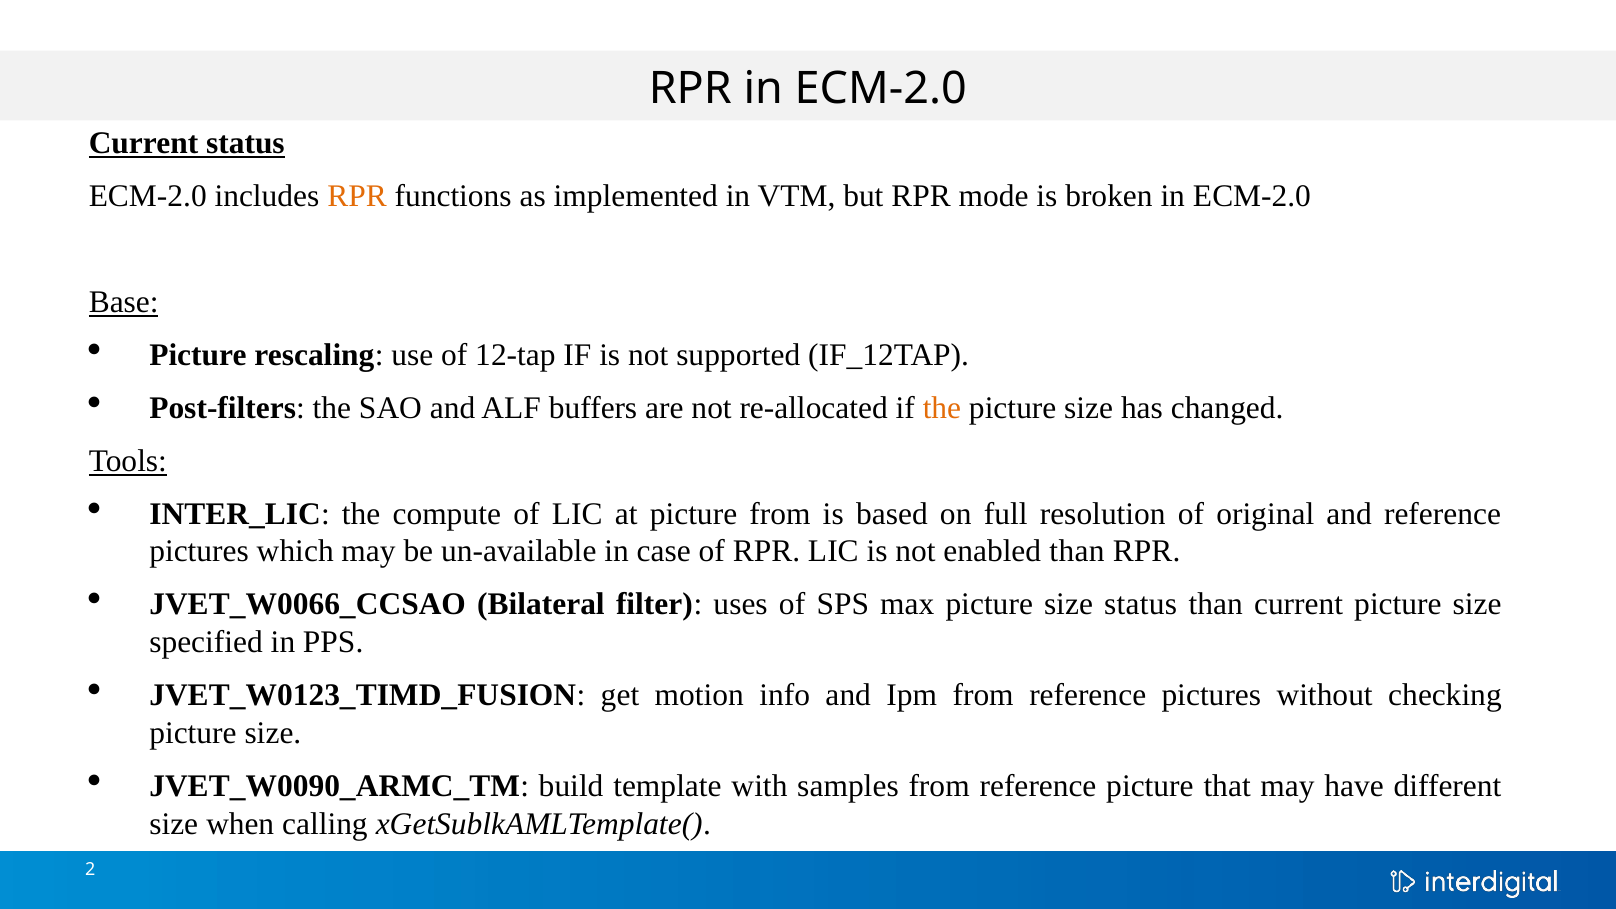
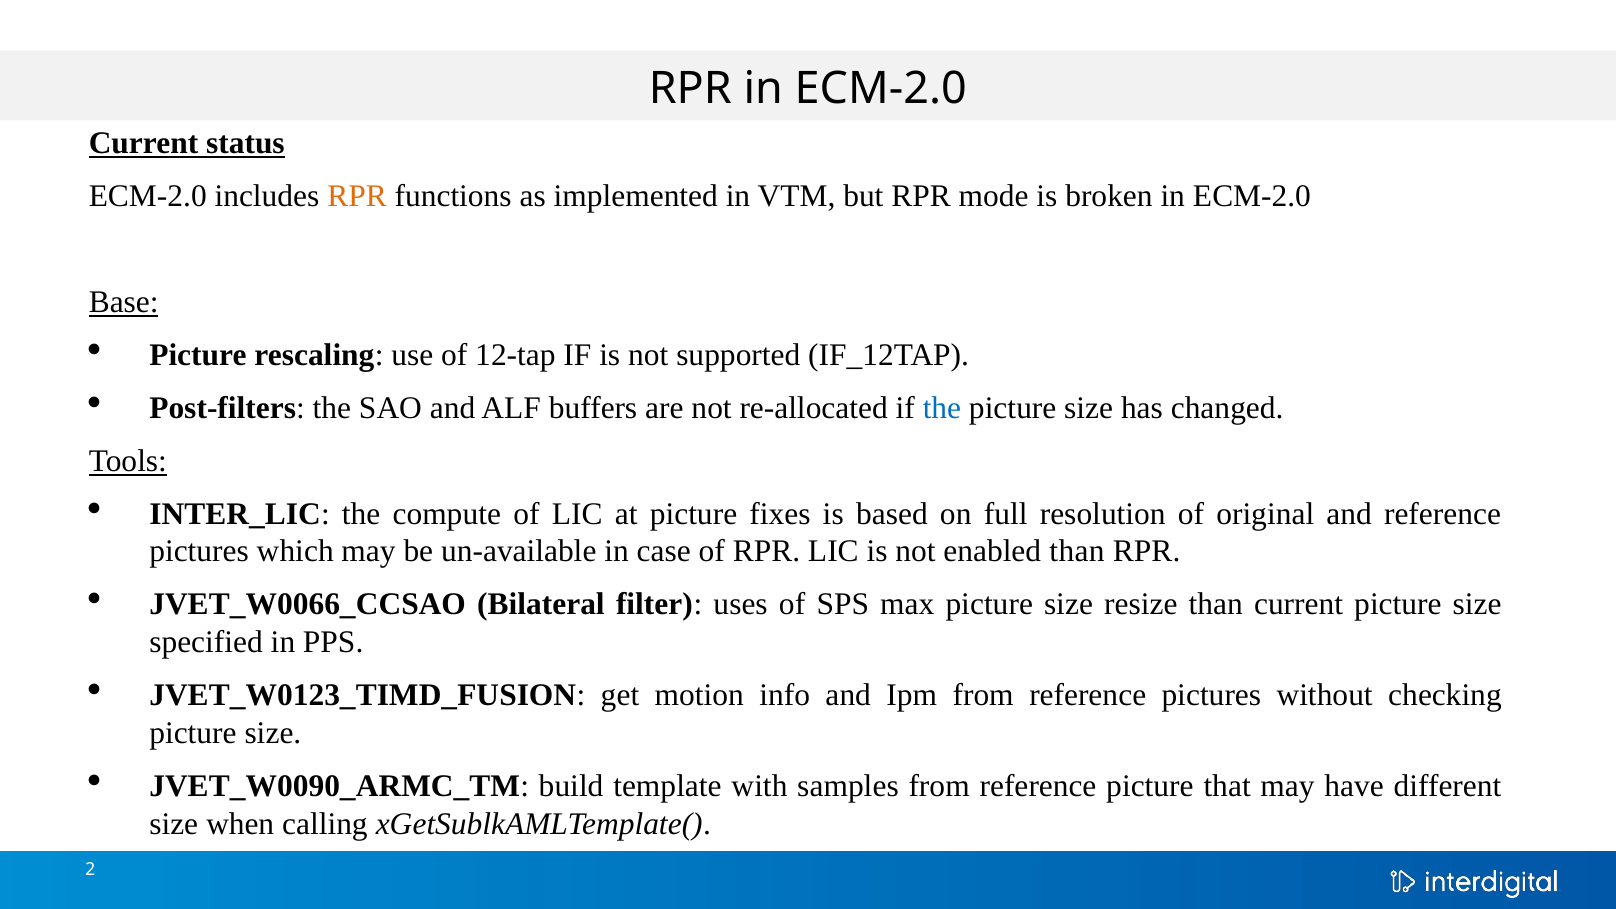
the at (942, 408) colour: orange -> blue
picture from: from -> fixes
size status: status -> resize
